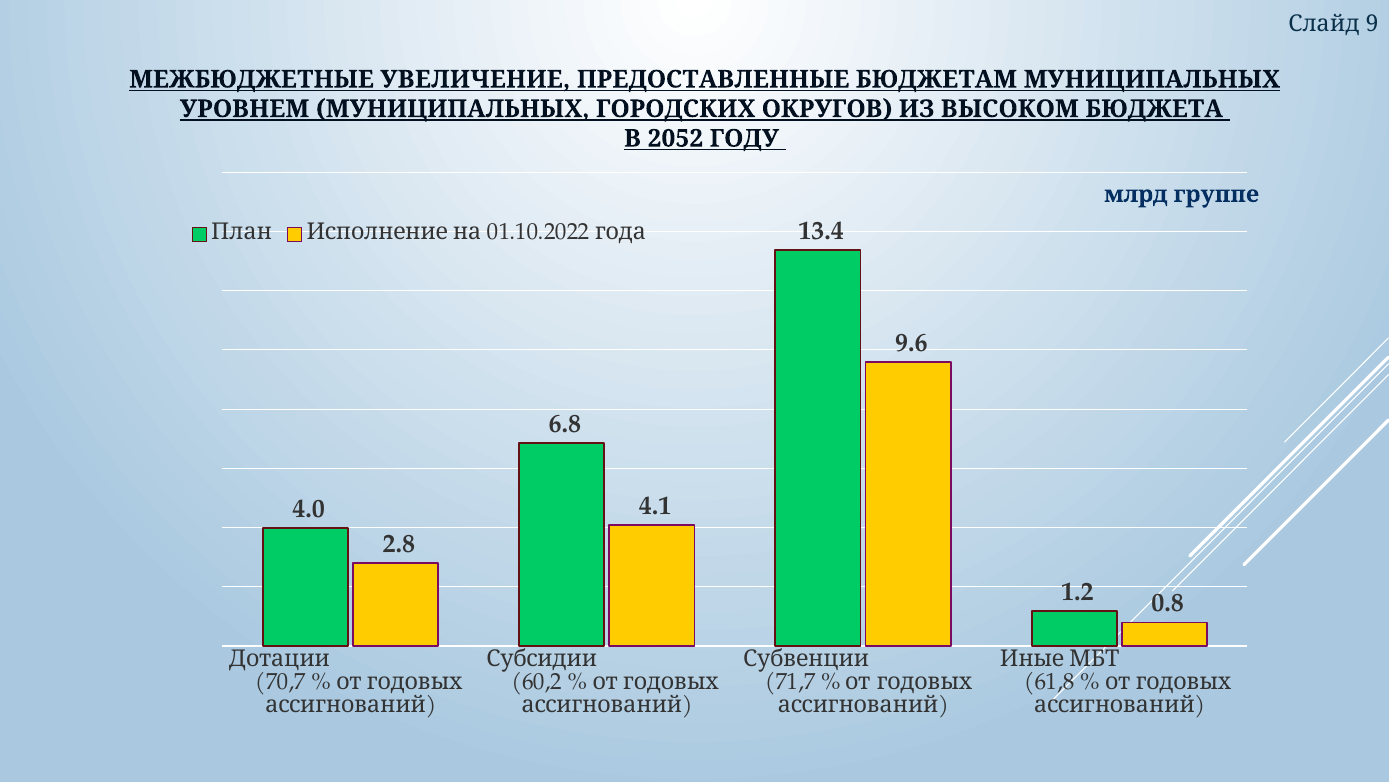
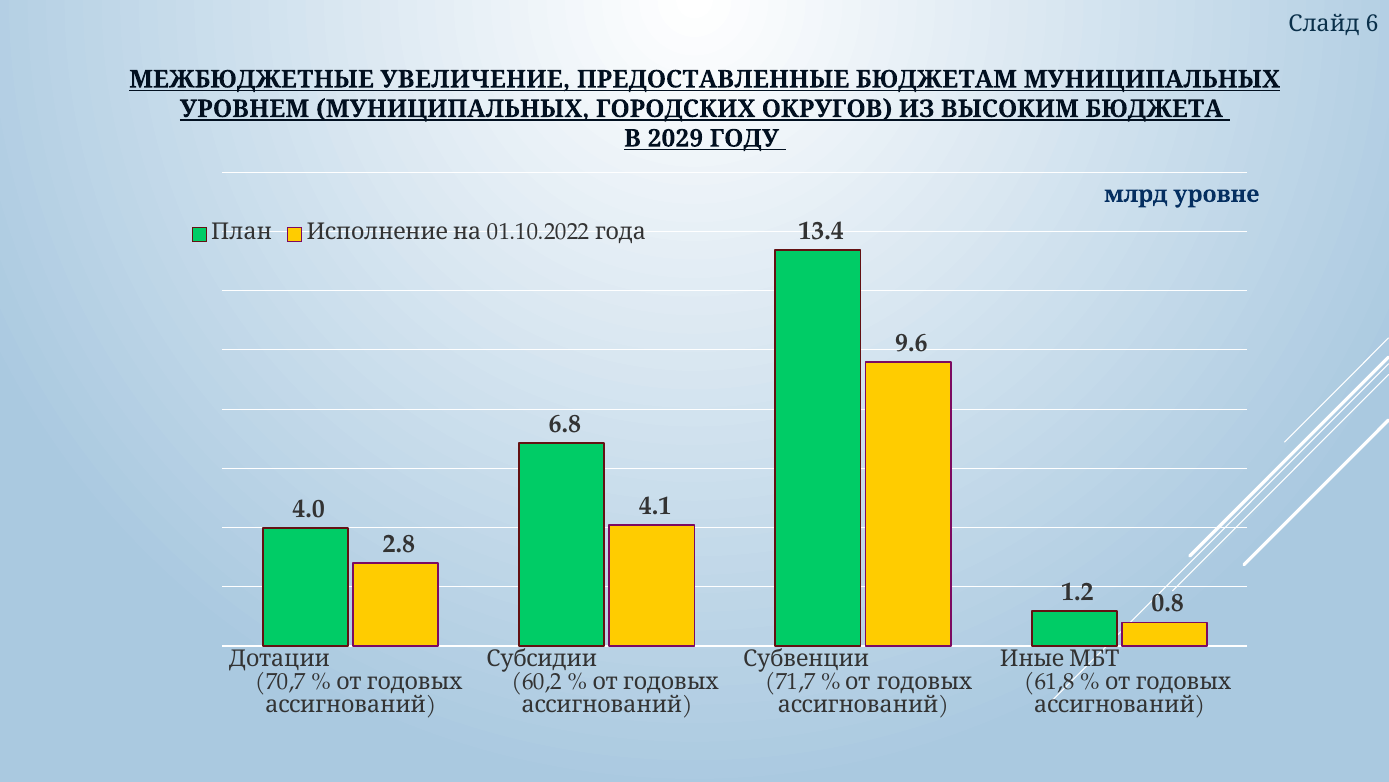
9: 9 -> 6
ВЫСОКОМ: ВЫСОКОМ -> ВЫСОКИМ
2052: 2052 -> 2029
группе: группе -> уровне
